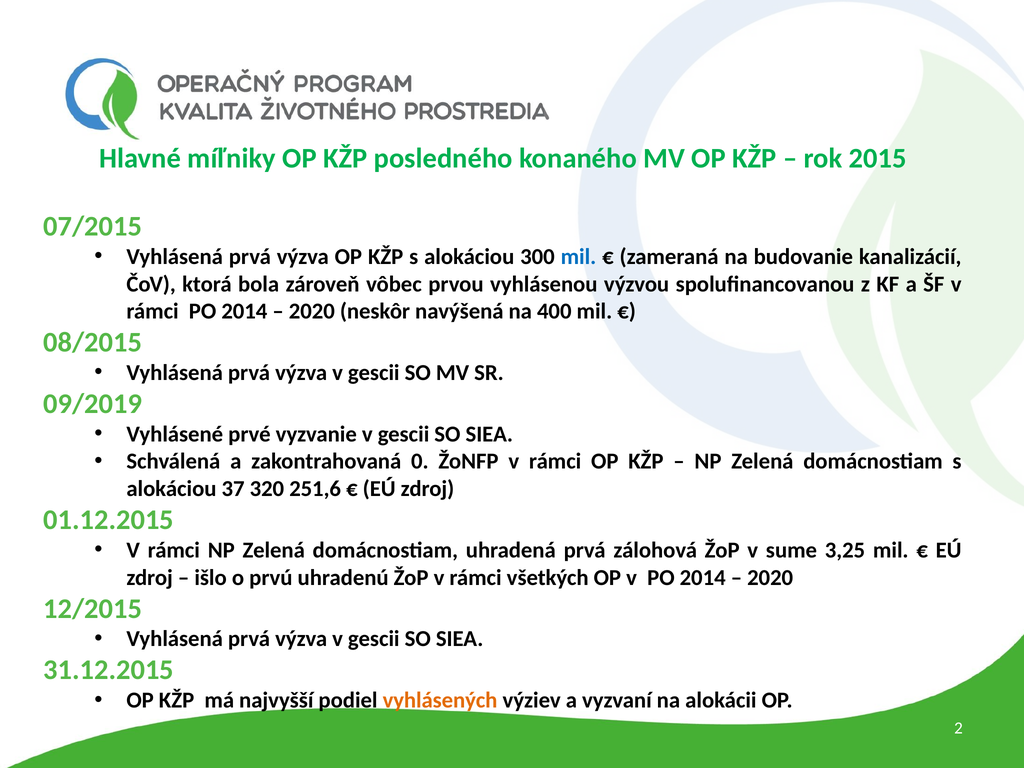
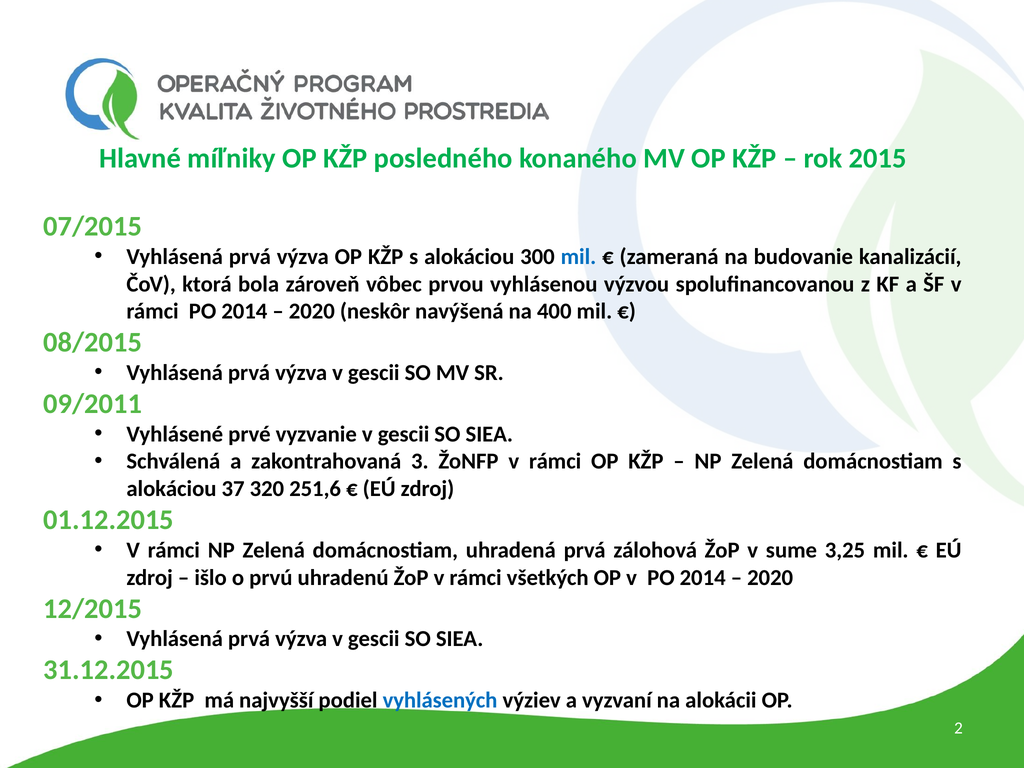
09/2019: 09/2019 -> 09/2011
0: 0 -> 3
vyhlásených colour: orange -> blue
